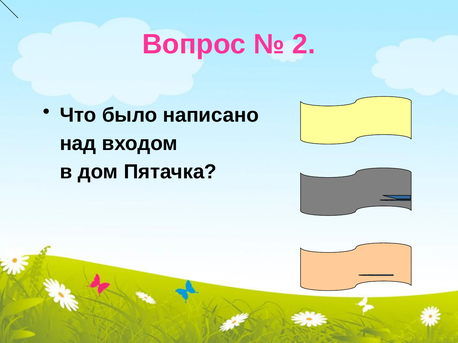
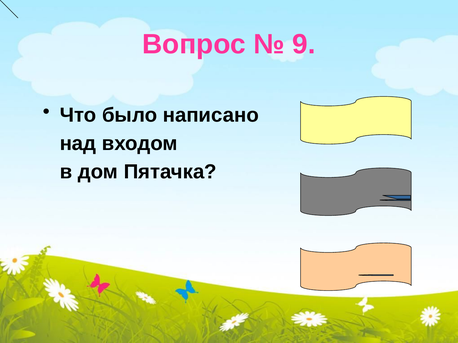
2: 2 -> 9
